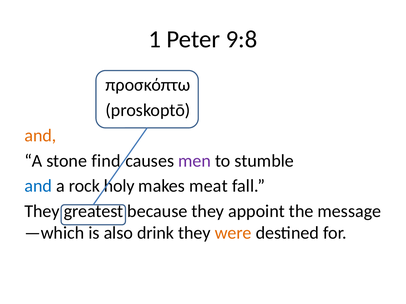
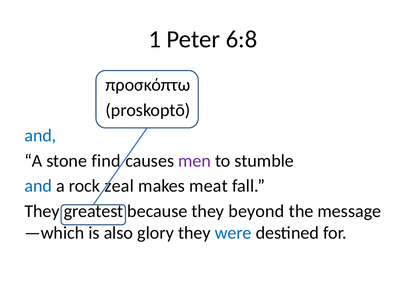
9:8: 9:8 -> 6:8
and at (40, 136) colour: orange -> blue
holy: holy -> zeal
appoint: appoint -> beyond
drink: drink -> glory
were colour: orange -> blue
